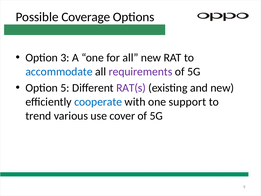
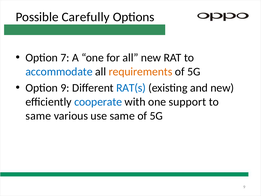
Coverage: Coverage -> Carefully
3: 3 -> 7
requirements colour: purple -> orange
Option 5: 5 -> 9
RAT(s colour: purple -> blue
trend at (38, 116): trend -> same
use cover: cover -> same
